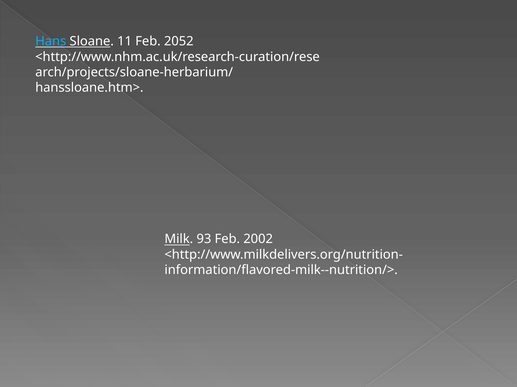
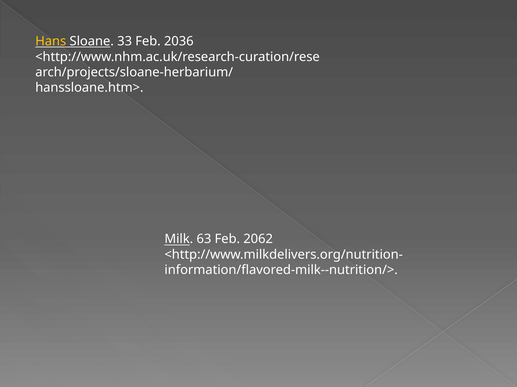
Hans colour: light blue -> yellow
11: 11 -> 33
2052: 2052 -> 2036
93: 93 -> 63
2002: 2002 -> 2062
